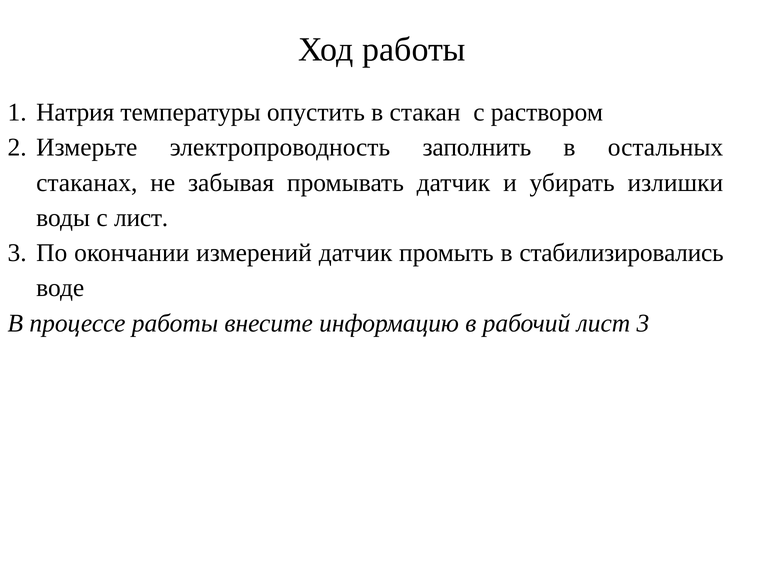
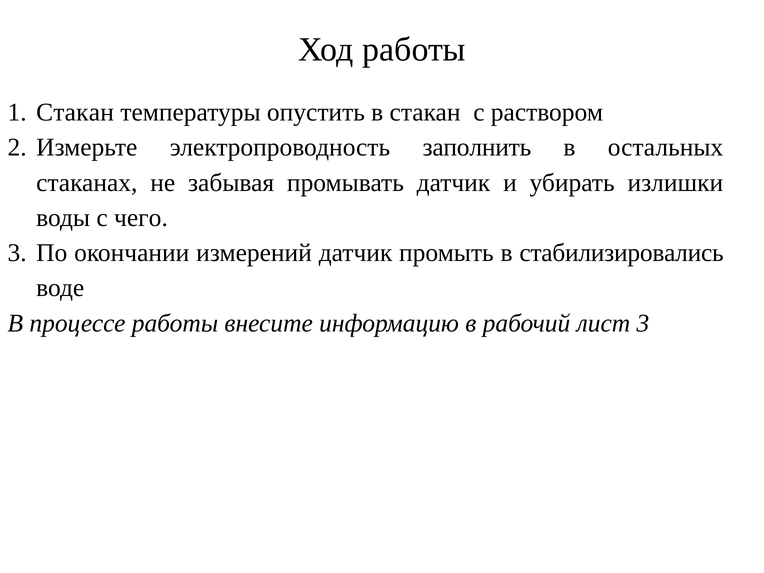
Натрия at (75, 112): Натрия -> Стакан
с лист: лист -> чего
